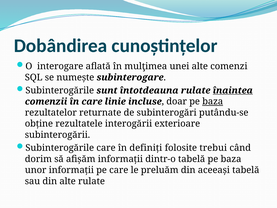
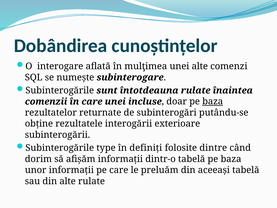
înaintea underline: present -> none
care linie: linie -> unei
Subinterogările care: care -> type
trebui: trebui -> dintre
